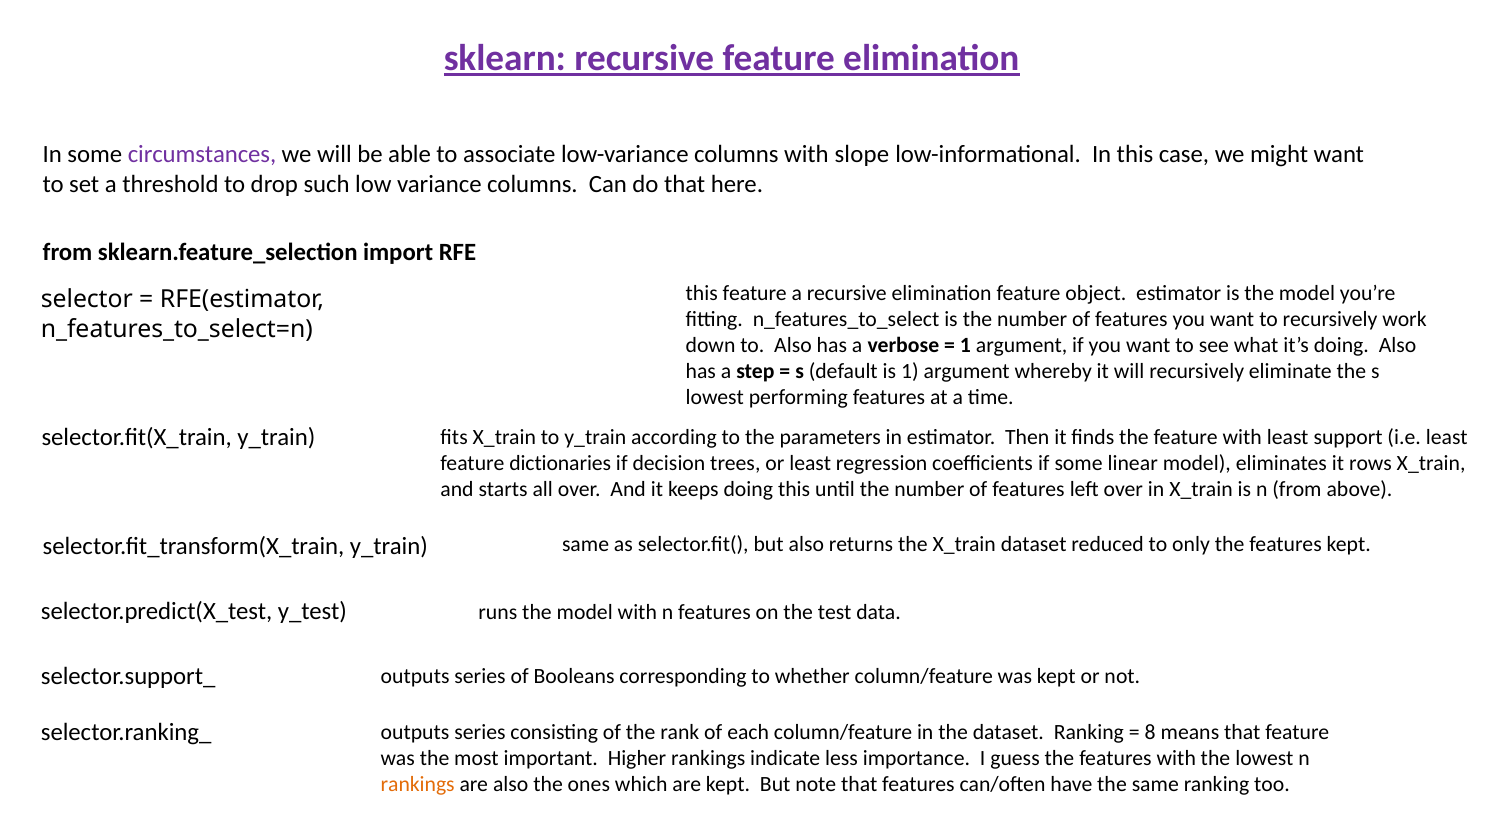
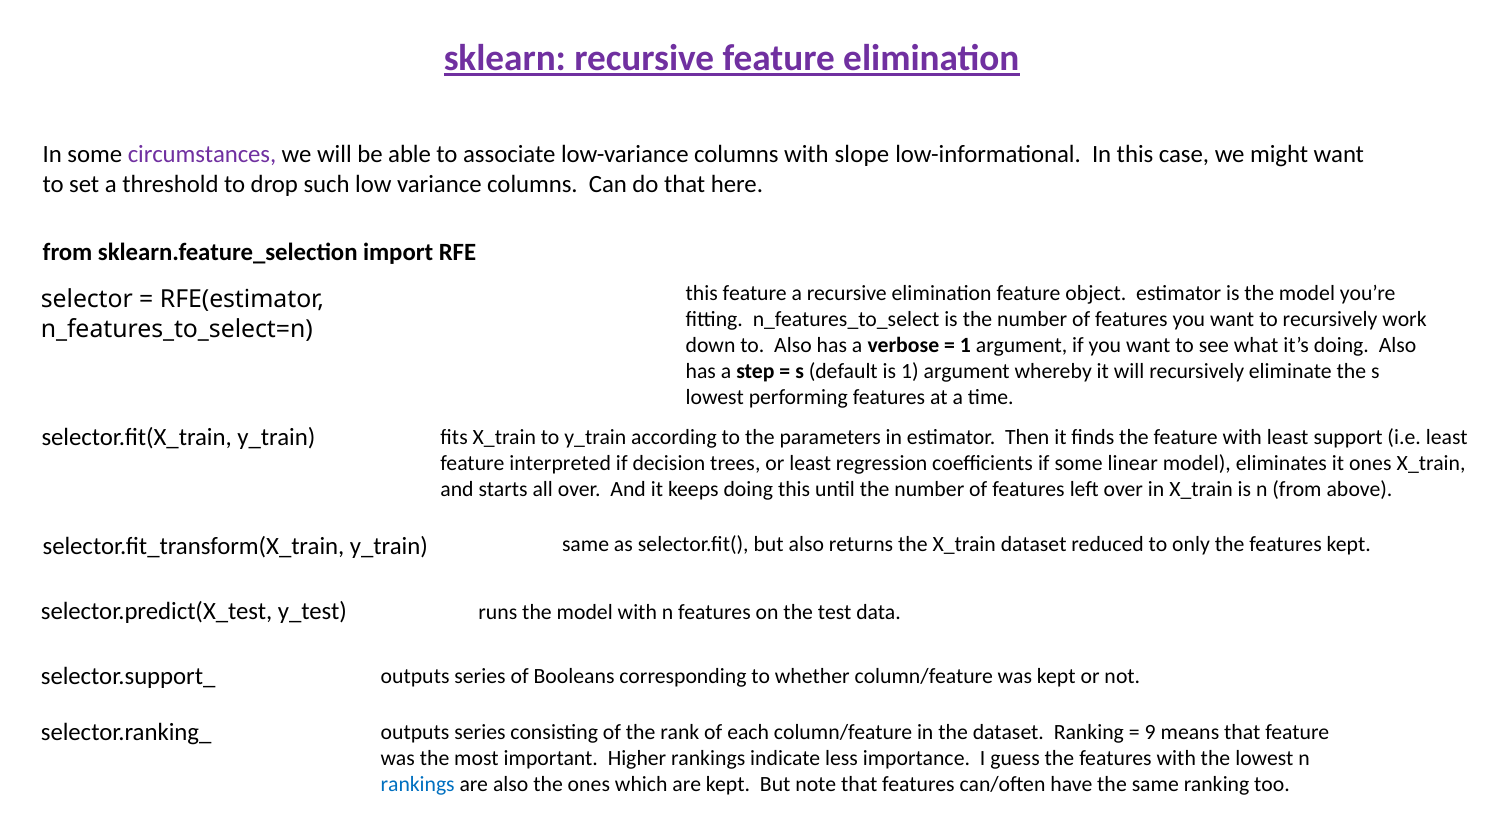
dictionaries: dictionaries -> interpreted
it rows: rows -> ones
8: 8 -> 9
rankings at (418, 784) colour: orange -> blue
